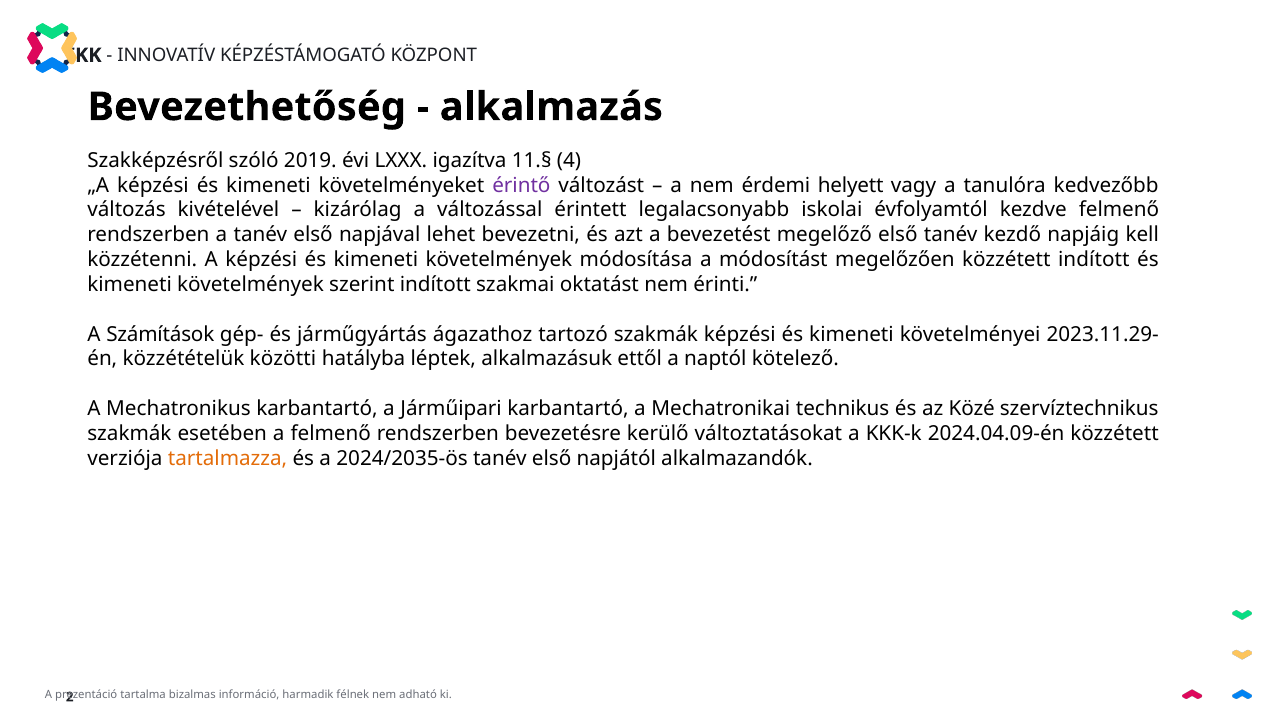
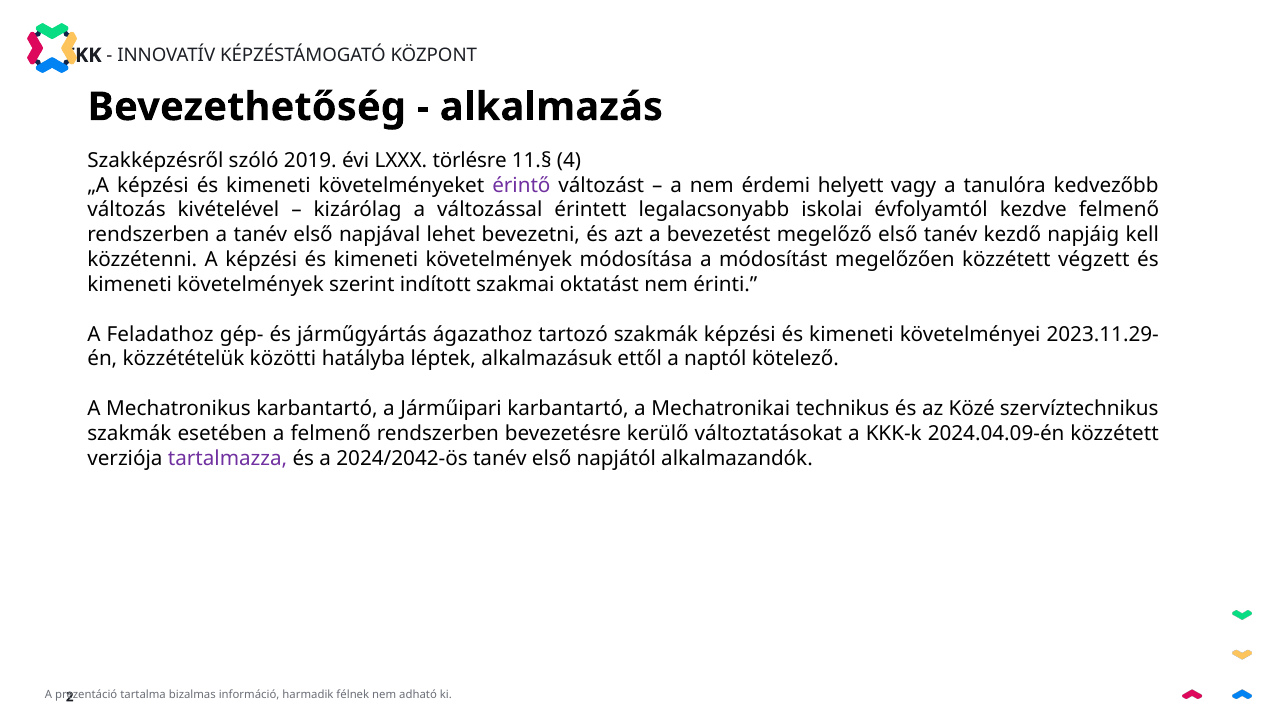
igazítva: igazítva -> törlésre
közzétett indított: indított -> végzett
Számítások: Számítások -> Feladathoz
tartalmazza colour: orange -> purple
2024/2035-ös: 2024/2035-ös -> 2024/2042-ös
